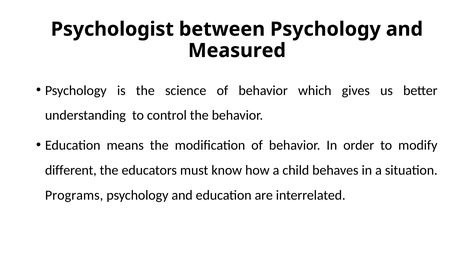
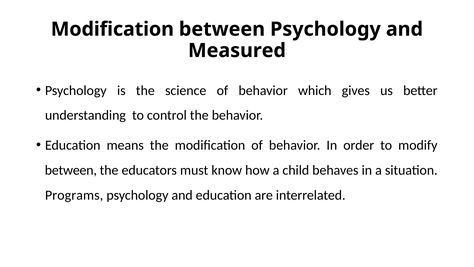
Psychologist at (112, 29): Psychologist -> Modification
different at (71, 170): different -> between
